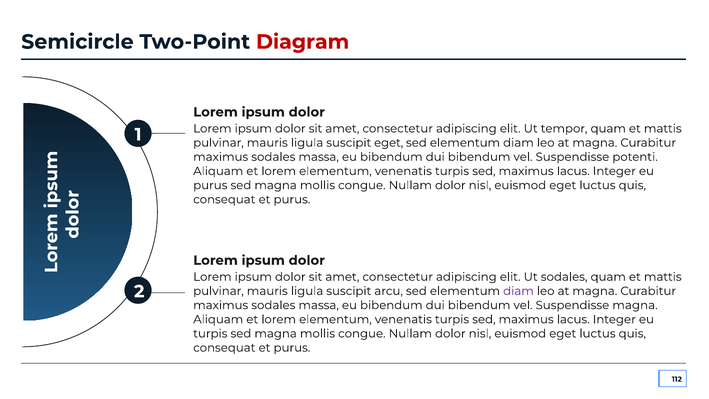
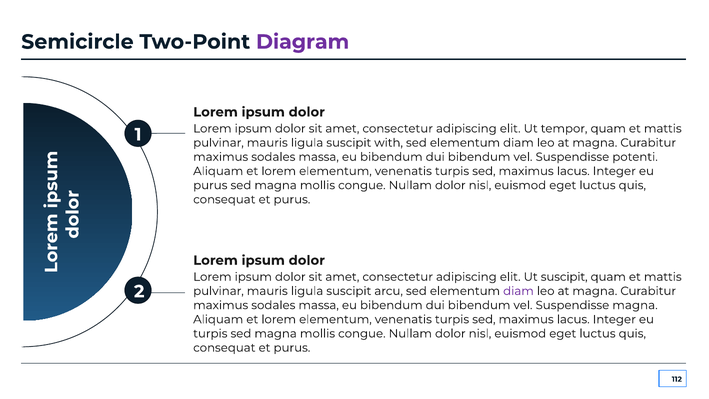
Diagram colour: red -> purple
suscipit eget: eget -> with
Ut sodales: sodales -> suscipit
